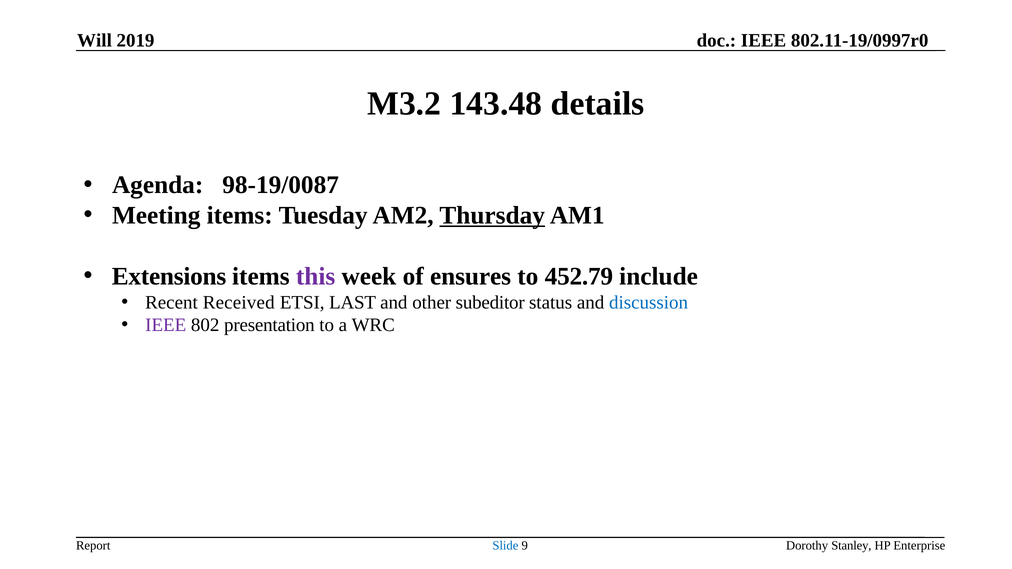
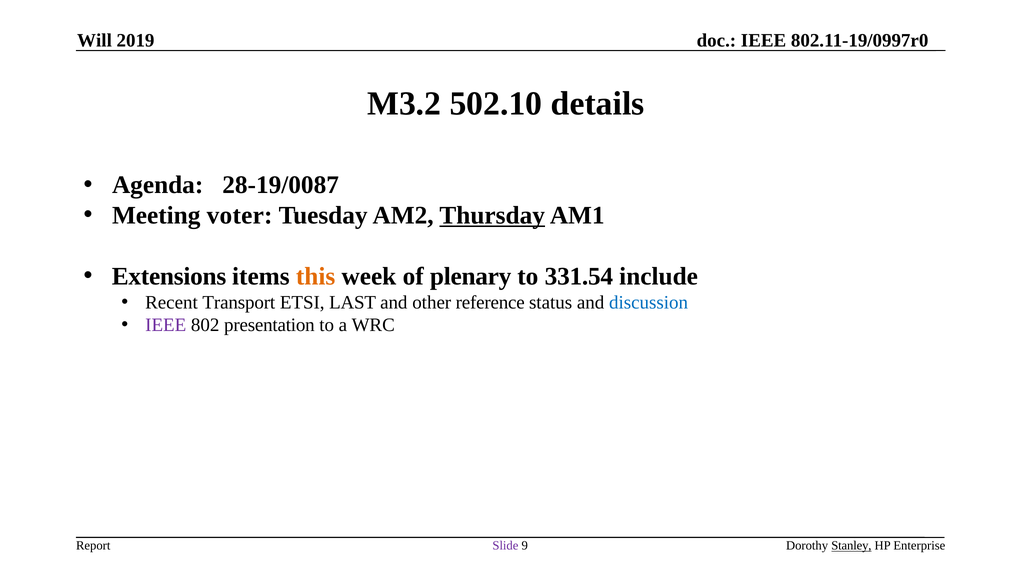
143.48: 143.48 -> 502.10
98-19/0087: 98-19/0087 -> 28-19/0087
Meeting items: items -> voter
this colour: purple -> orange
ensures: ensures -> plenary
452.79: 452.79 -> 331.54
Received: Received -> Transport
subeditor: subeditor -> reference
Slide colour: blue -> purple
Stanley underline: none -> present
